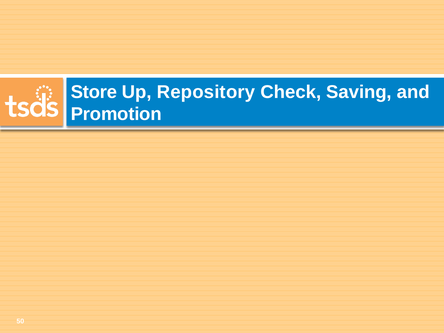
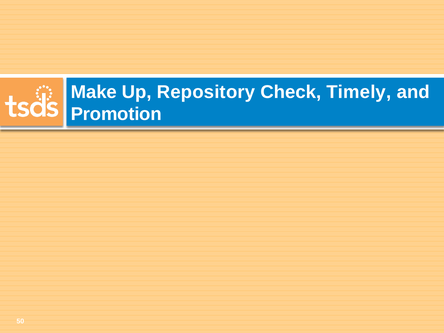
Store: Store -> Make
Saving: Saving -> Timely
